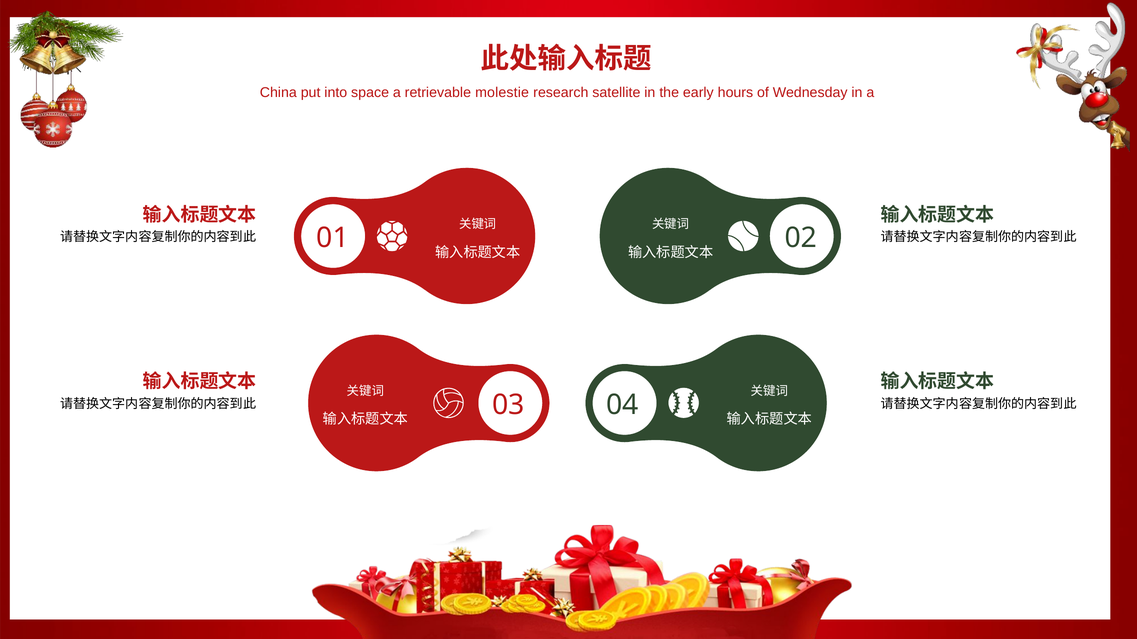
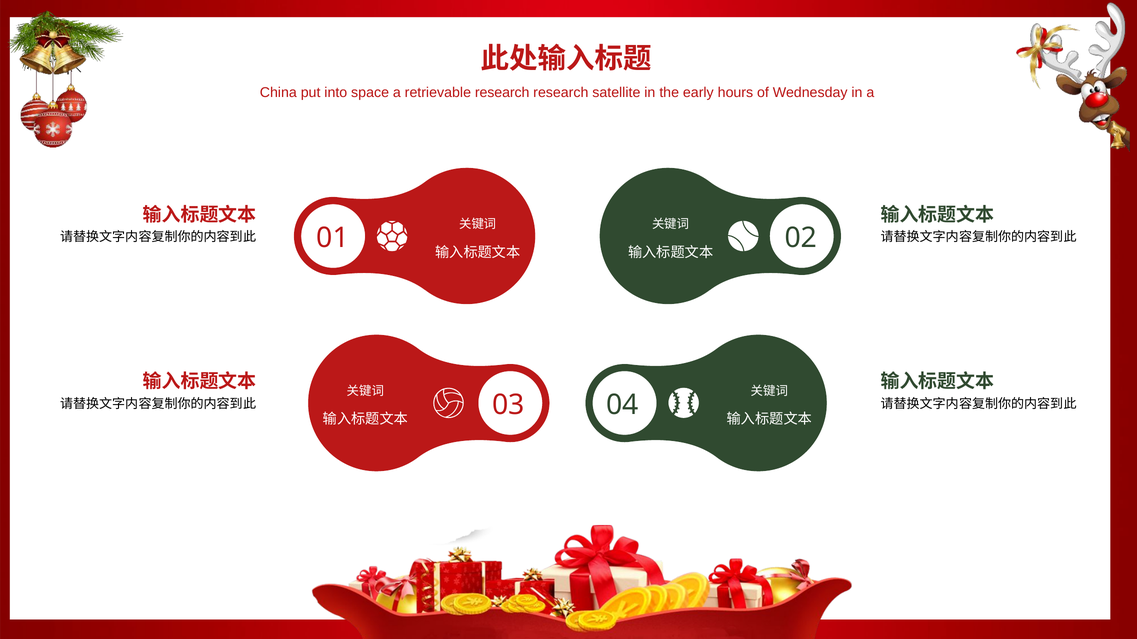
retrievable molestie: molestie -> research
